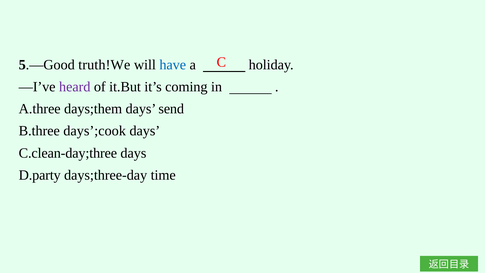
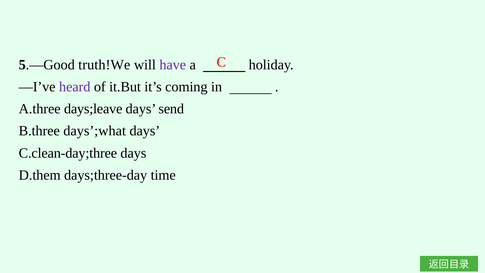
have colour: blue -> purple
days;them: days;them -> days;leave
days’;cook: days’;cook -> days’;what
D.party: D.party -> D.them
